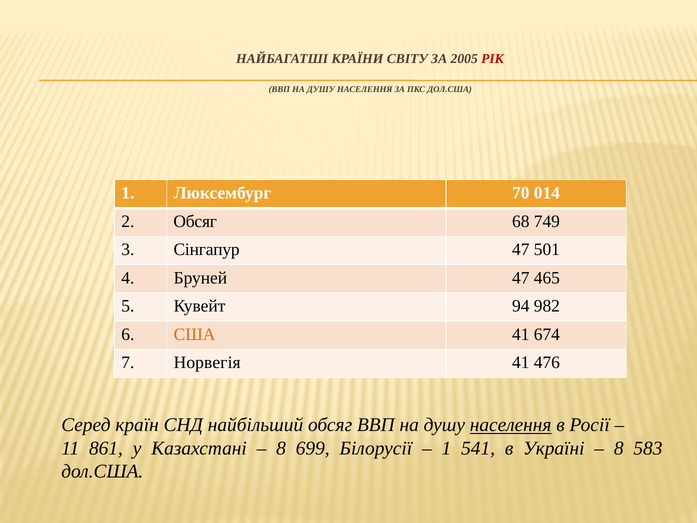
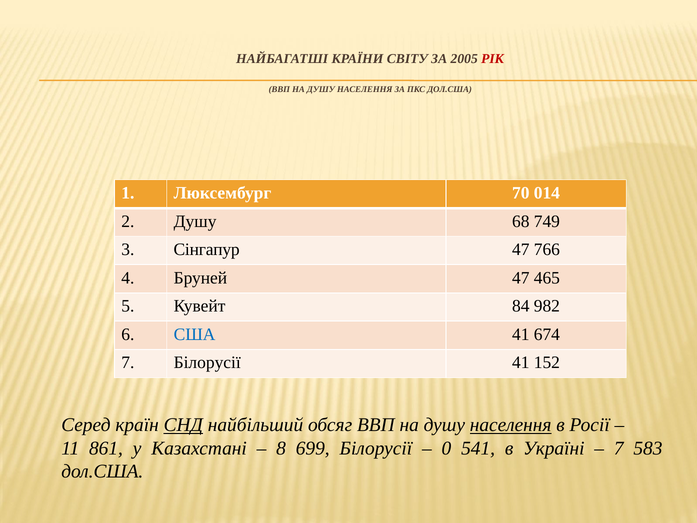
2 Обсяг: Обсяг -> Душу
501: 501 -> 766
94: 94 -> 84
США colour: orange -> blue
7 Норвегія: Норвегія -> Білорусії
476: 476 -> 152
СНД underline: none -> present
1 at (446, 448): 1 -> 0
8 at (619, 448): 8 -> 7
